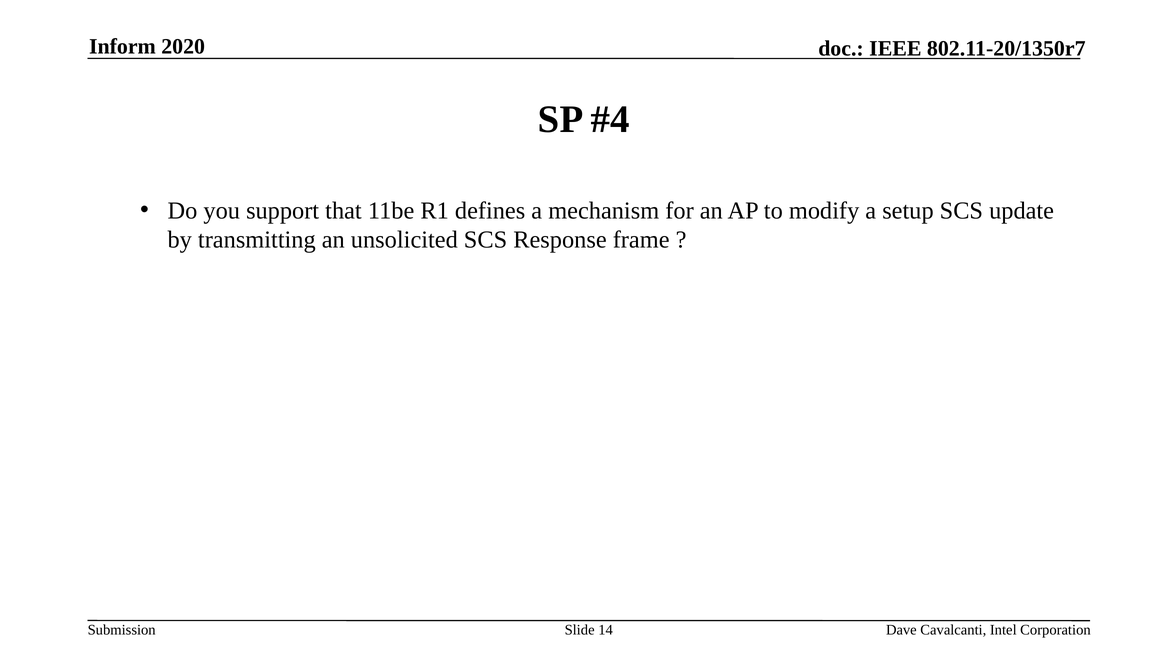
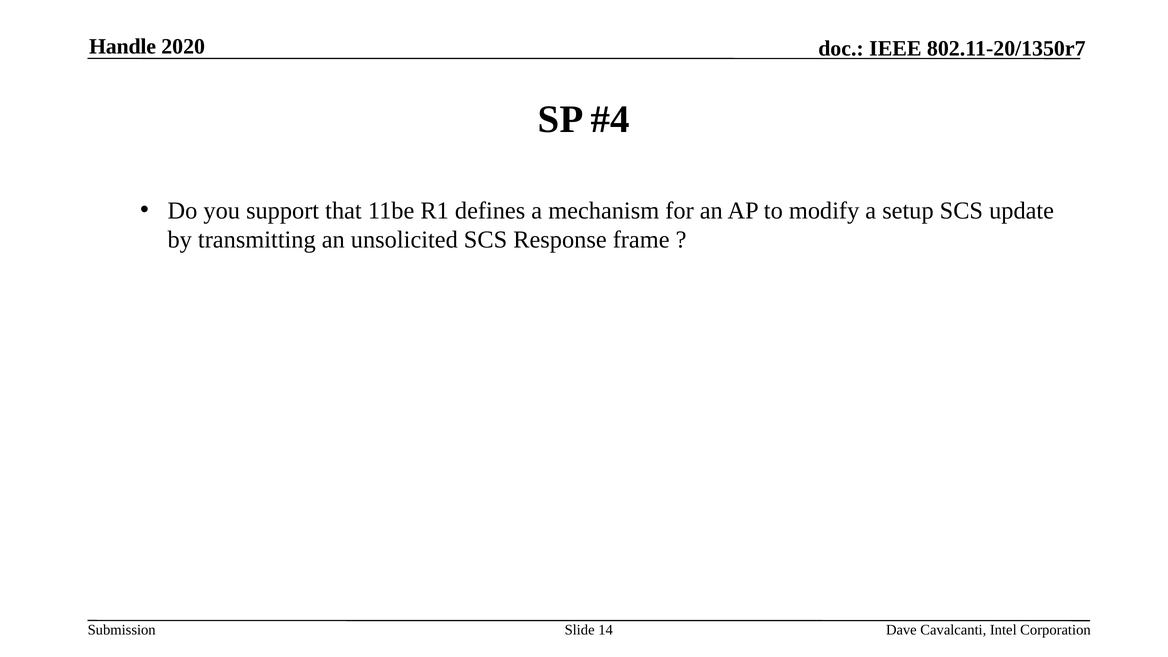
Inform: Inform -> Handle
